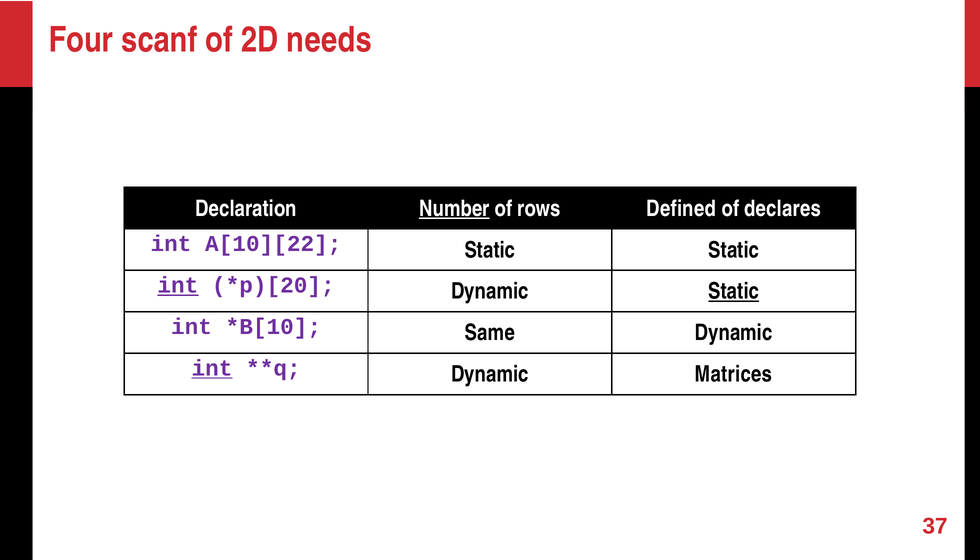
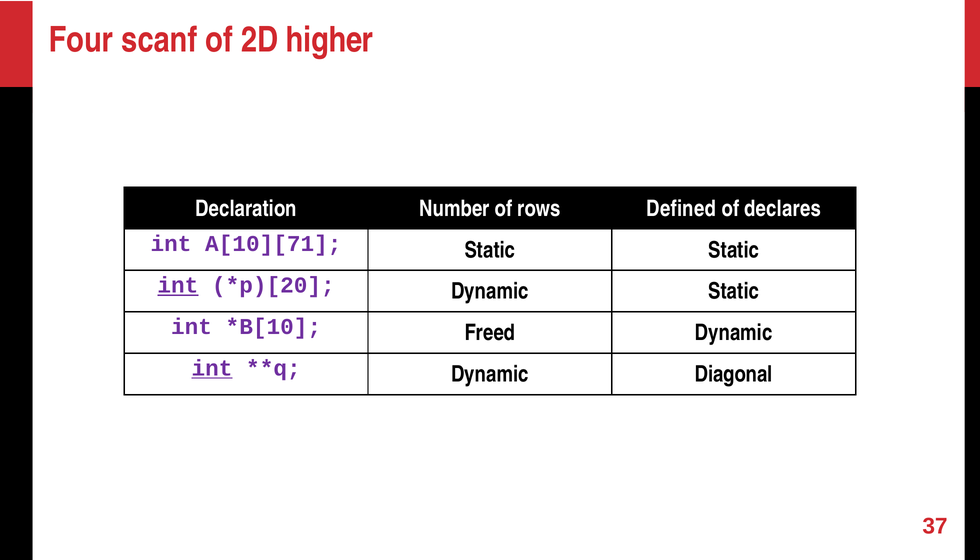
needs: needs -> higher
Number underline: present -> none
A[10][22: A[10][22 -> A[10][71
Static at (734, 291) underline: present -> none
Same: Same -> Freed
Matrices: Matrices -> Diagonal
